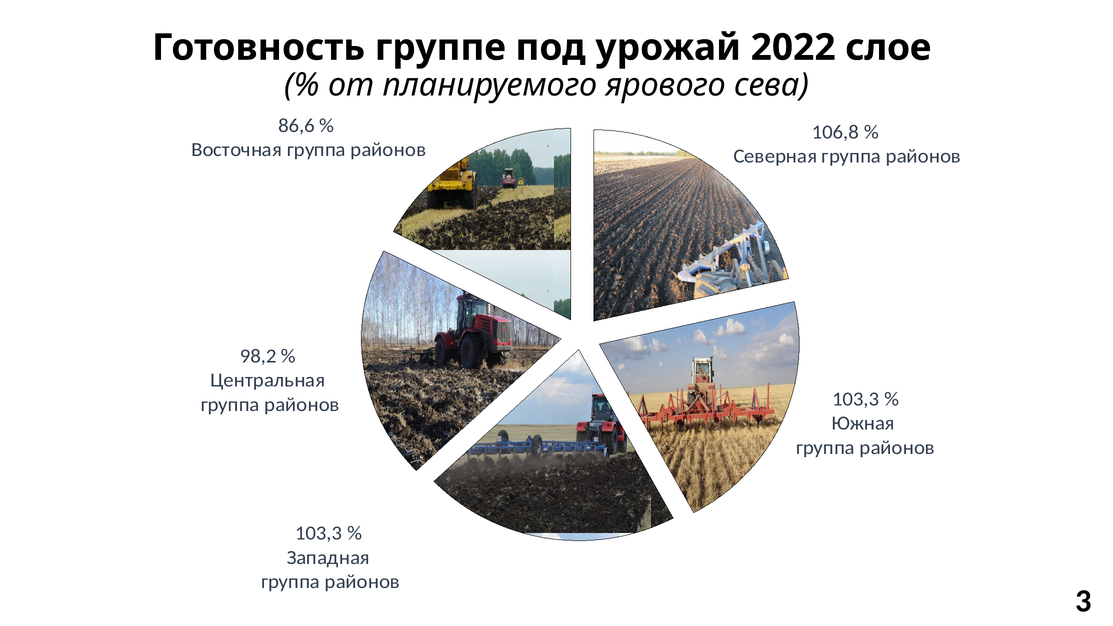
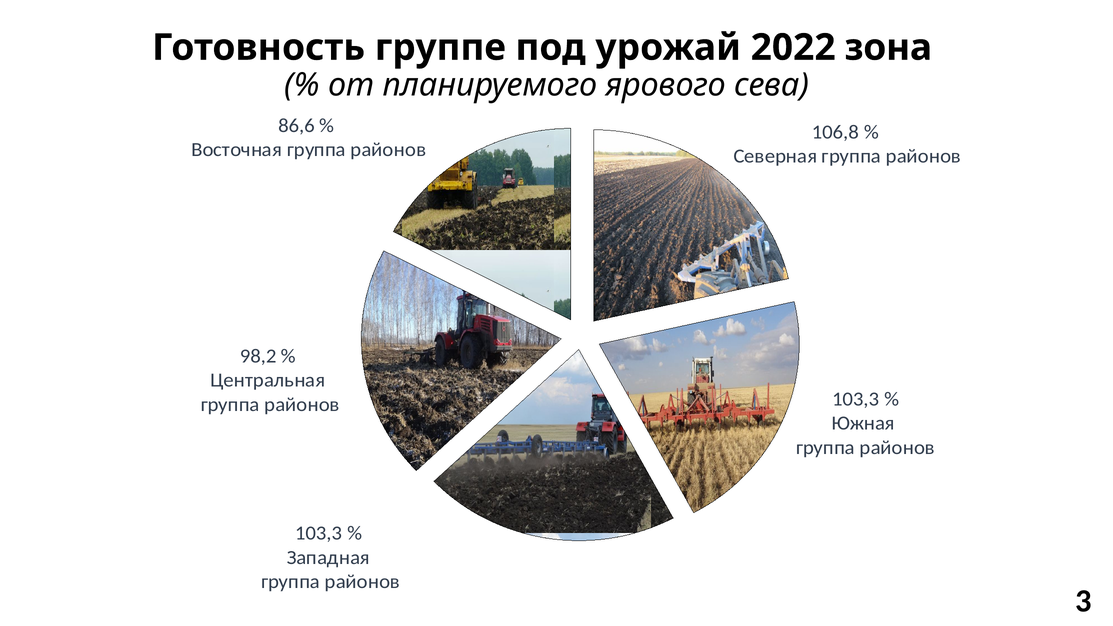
слое: слое -> зона
